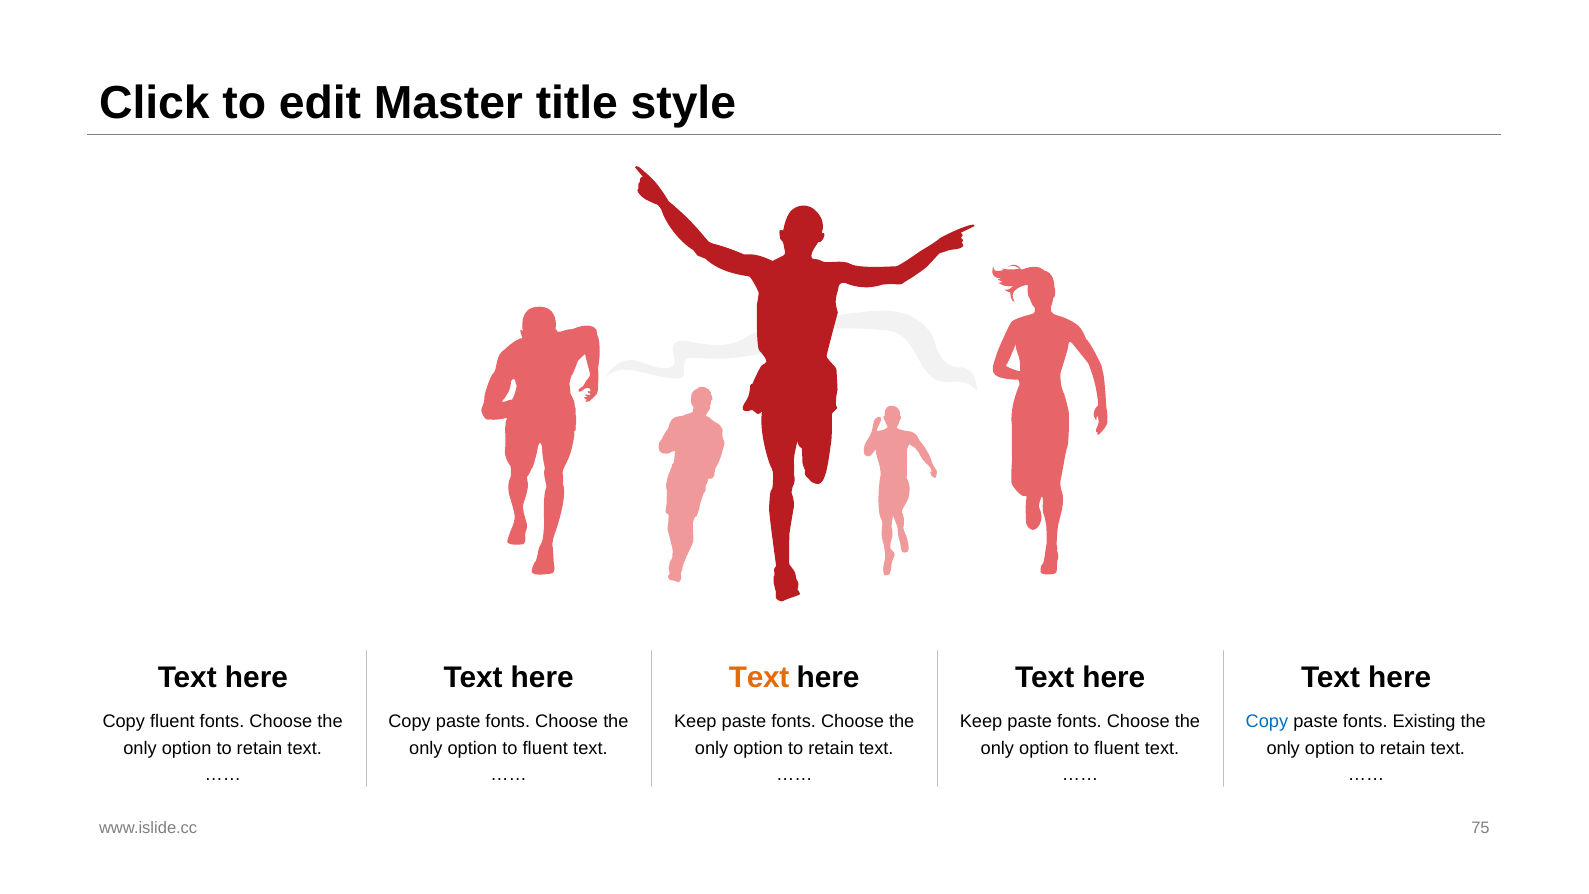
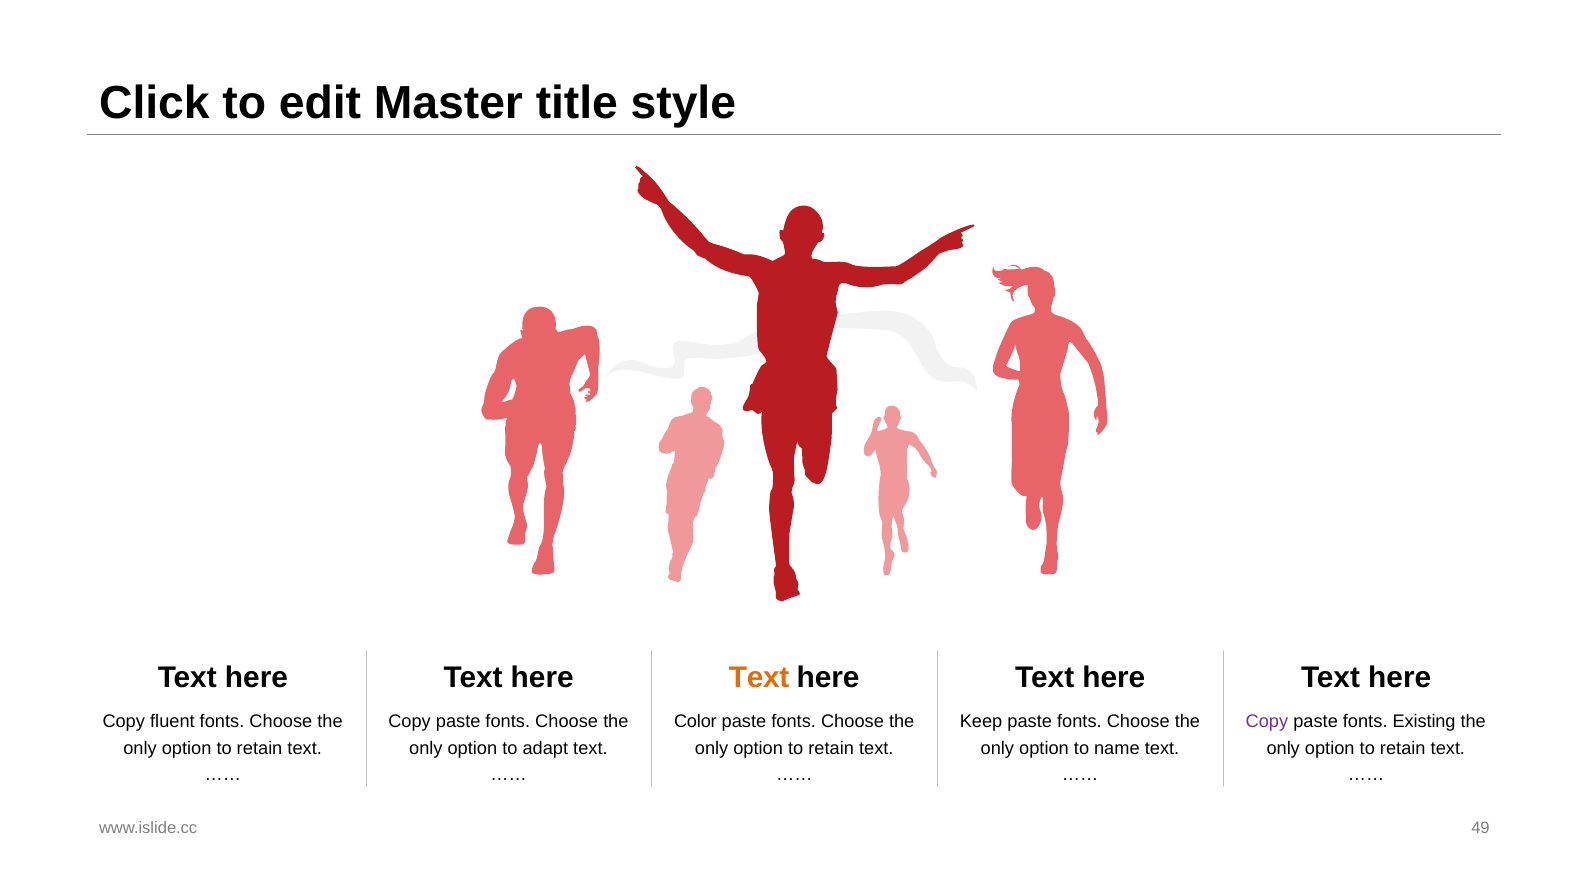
Keep at (695, 722): Keep -> Color
Copy at (1267, 722) colour: blue -> purple
fluent at (545, 748): fluent -> adapt
fluent at (1117, 748): fluent -> name
75: 75 -> 49
